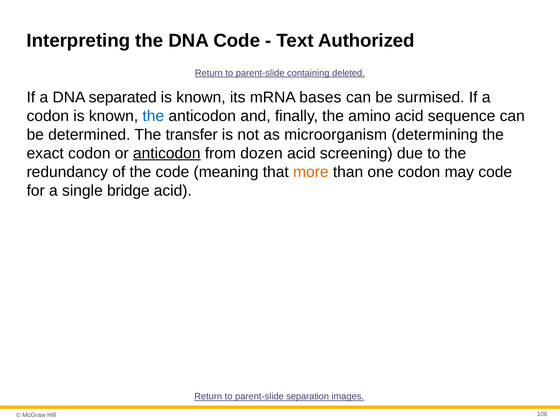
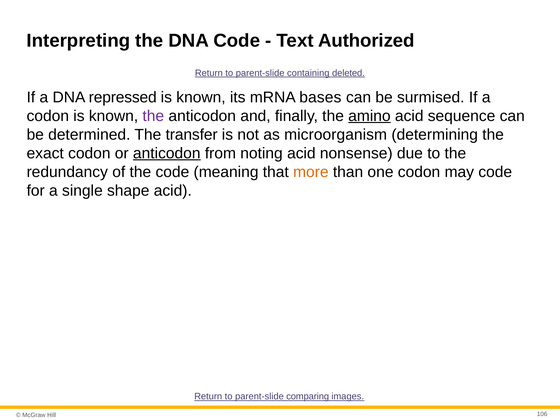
separated: separated -> repressed
the at (153, 116) colour: blue -> purple
amino underline: none -> present
dozen: dozen -> noting
screening: screening -> nonsense
bridge: bridge -> shape
separation: separation -> comparing
